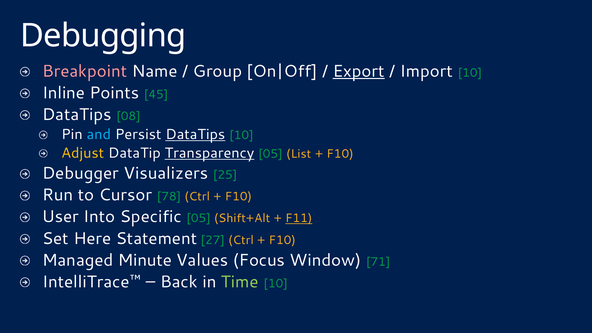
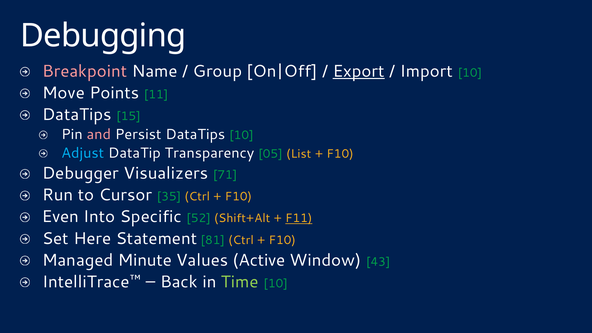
Inline: Inline -> Move
45: 45 -> 11
08: 08 -> 15
and colour: light blue -> pink
DataTips at (195, 134) underline: present -> none
Adjust colour: yellow -> light blue
Transparency underline: present -> none
25: 25 -> 71
78: 78 -> 35
User: User -> Even
Specific 05: 05 -> 52
27: 27 -> 81
Focus: Focus -> Active
71: 71 -> 43
